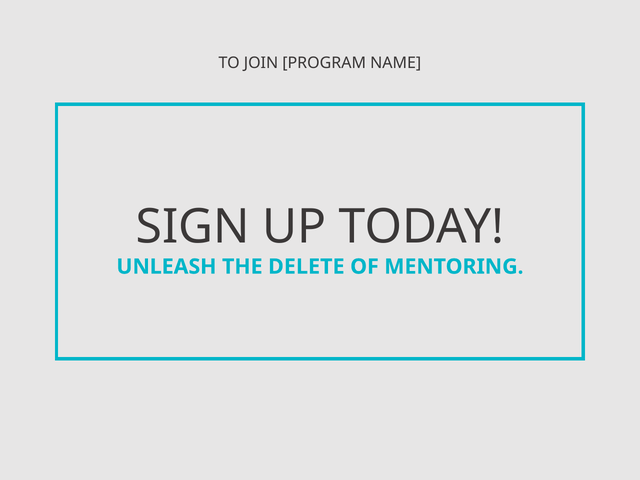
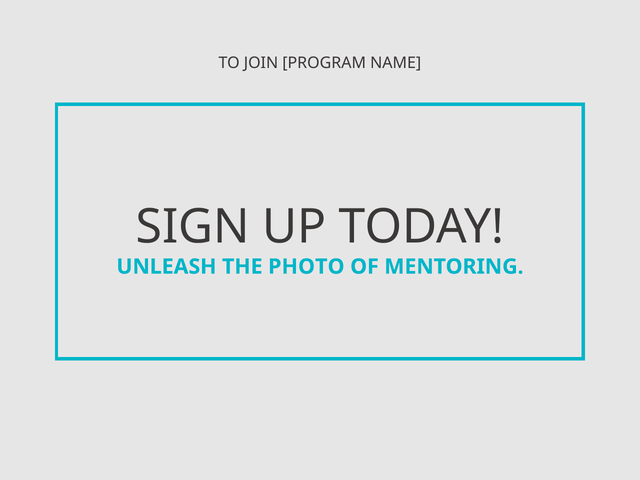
DELETE: DELETE -> PHOTO
